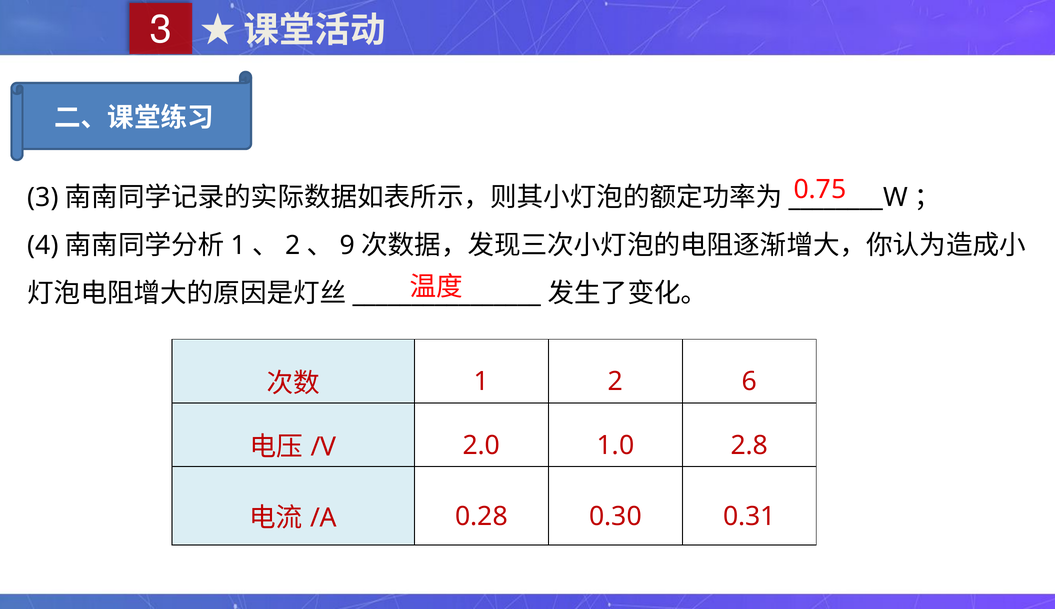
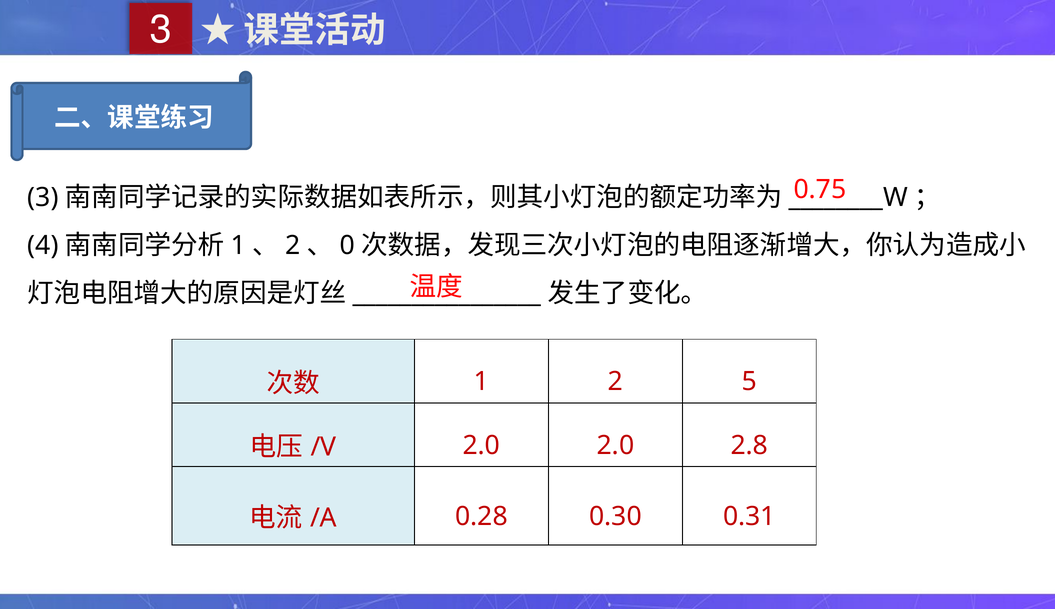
9: 9 -> 0
6: 6 -> 5
2.0 1.0: 1.0 -> 2.0
